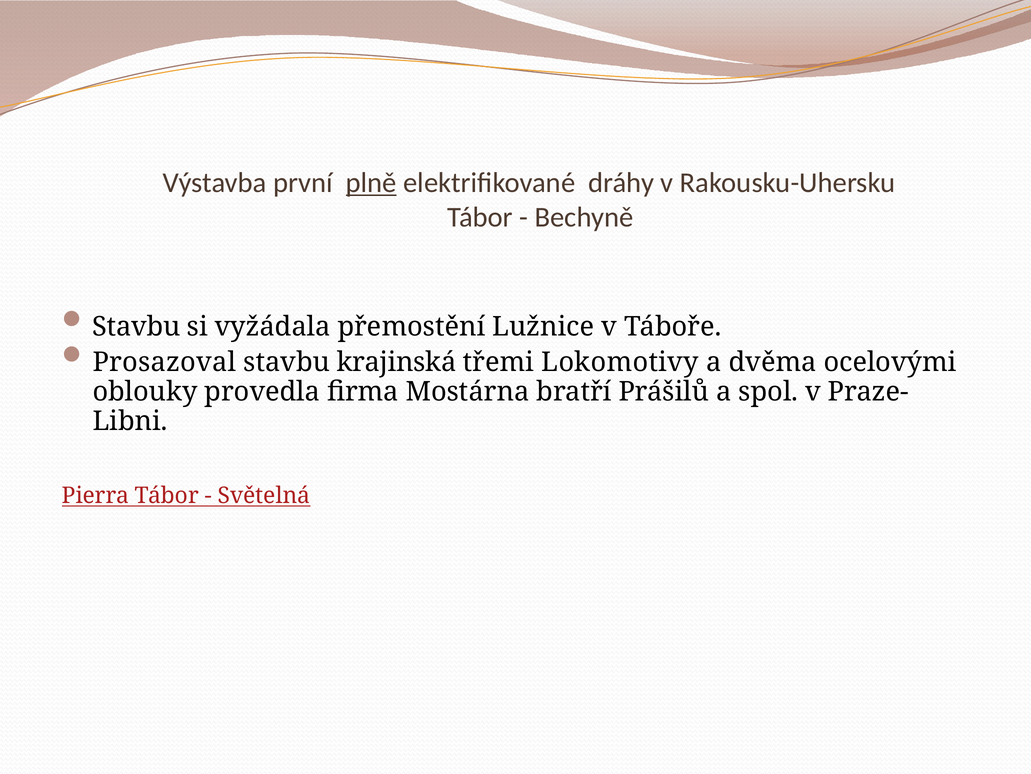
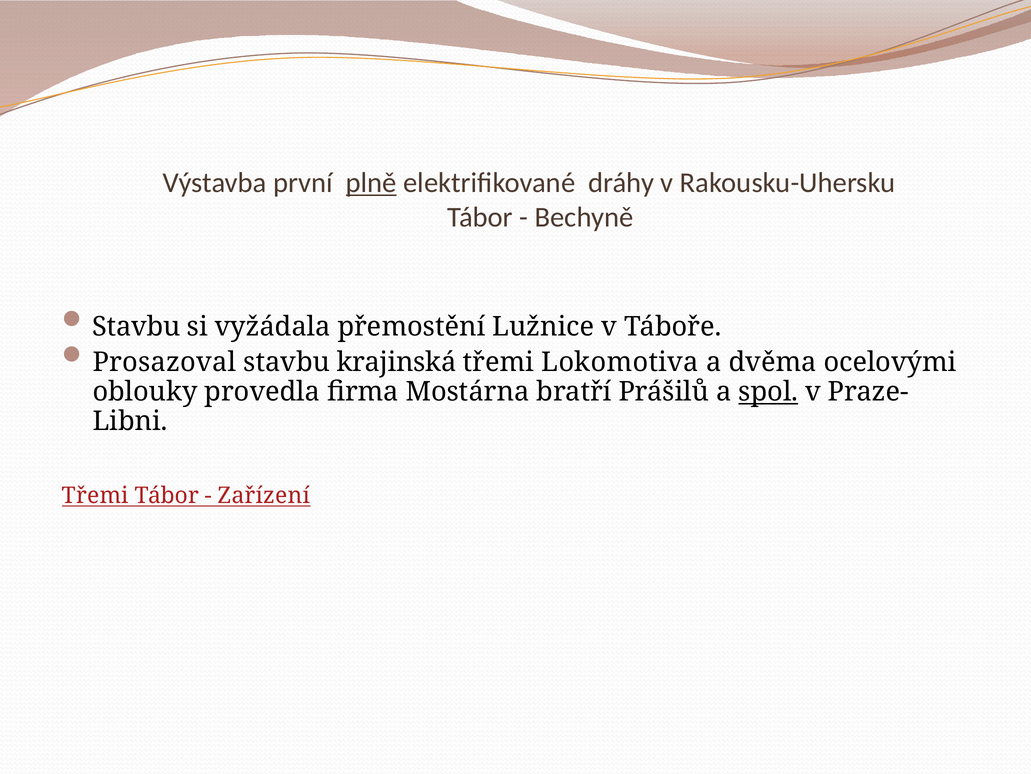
Lokomotivy: Lokomotivy -> Lokomotiva
spol underline: none -> present
Pierra at (95, 495): Pierra -> Třemi
Světelná: Světelná -> Zařízení
